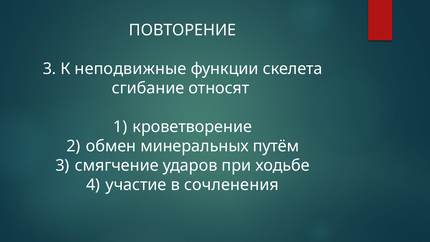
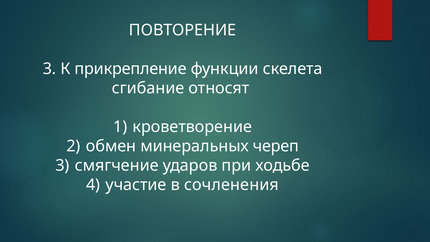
неподвижные: неподвижные -> прикрепление
путём: путём -> череп
